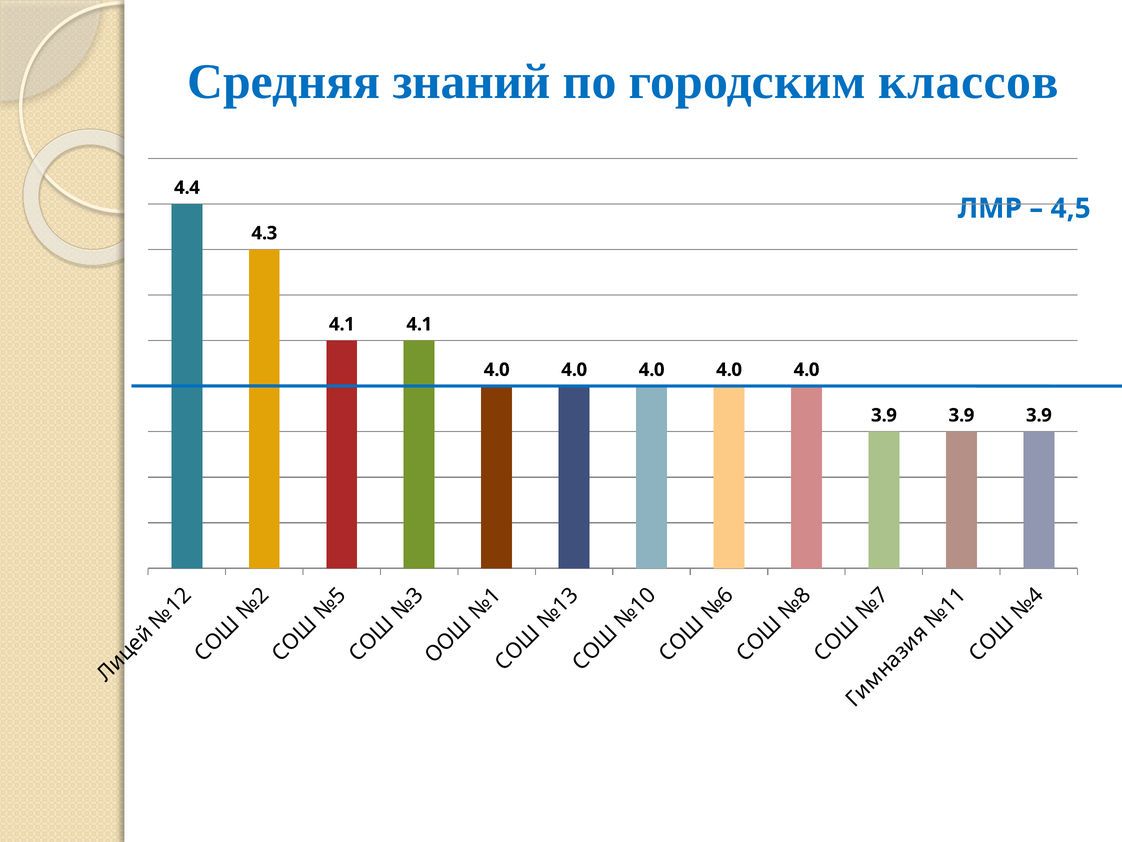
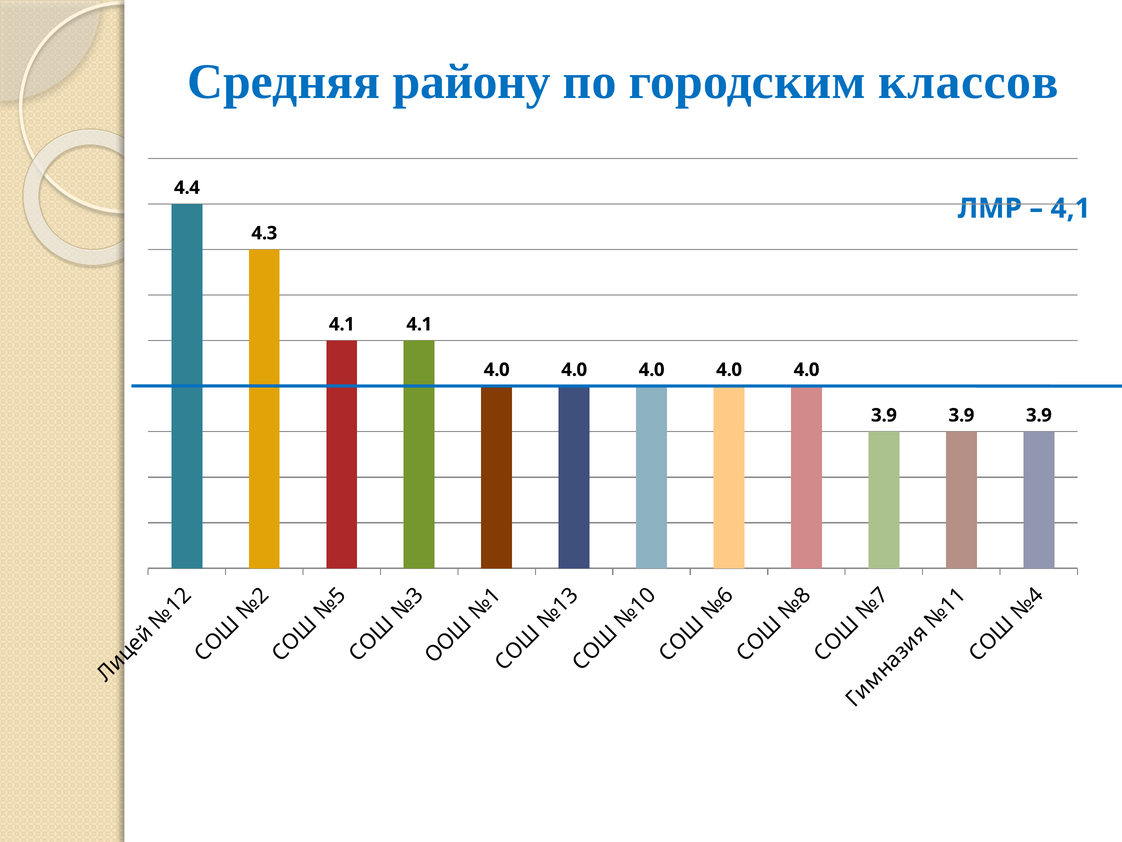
знаний: знаний -> району
4,5: 4,5 -> 4,1
